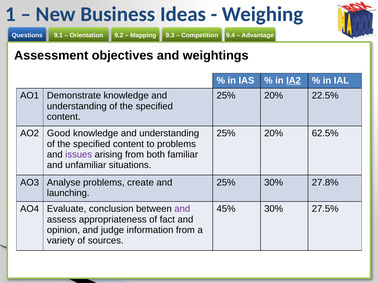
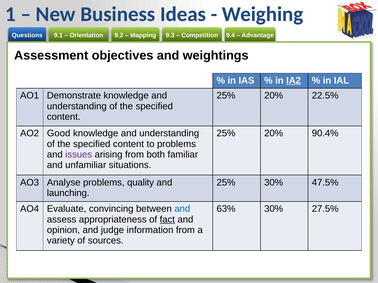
62.5%: 62.5% -> 90.4%
create: create -> quality
27.8%: 27.8% -> 47.5%
conclusion: conclusion -> convincing
and at (182, 209) colour: purple -> blue
45%: 45% -> 63%
fact underline: none -> present
